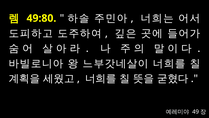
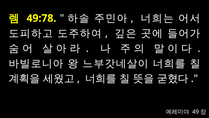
49:80: 49:80 -> 49:78
